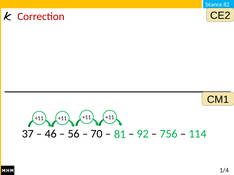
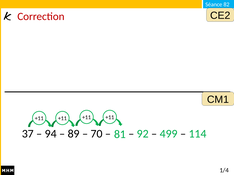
46: 46 -> 94
56: 56 -> 89
756: 756 -> 499
